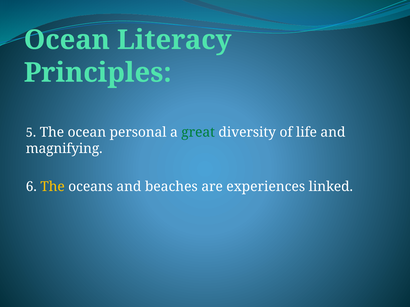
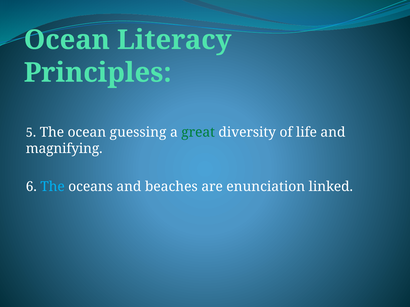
personal: personal -> guessing
The at (53, 187) colour: yellow -> light blue
experiences: experiences -> enunciation
